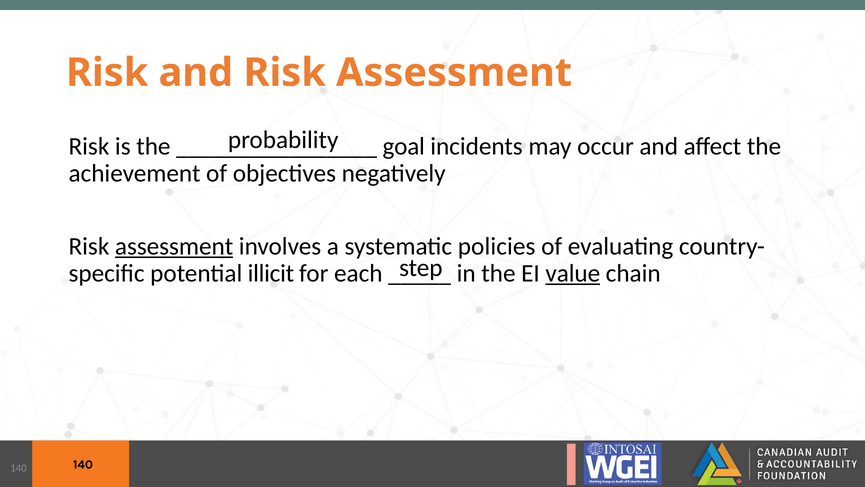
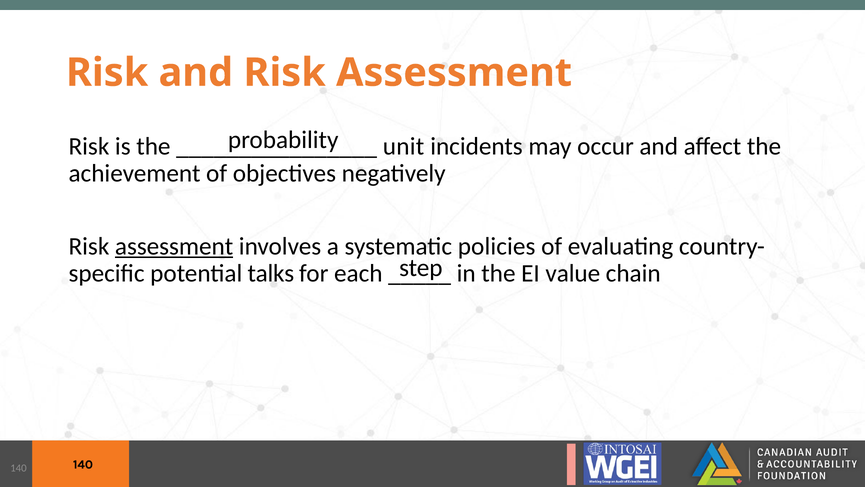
goal: goal -> unit
illicit: illicit -> talks
value underline: present -> none
